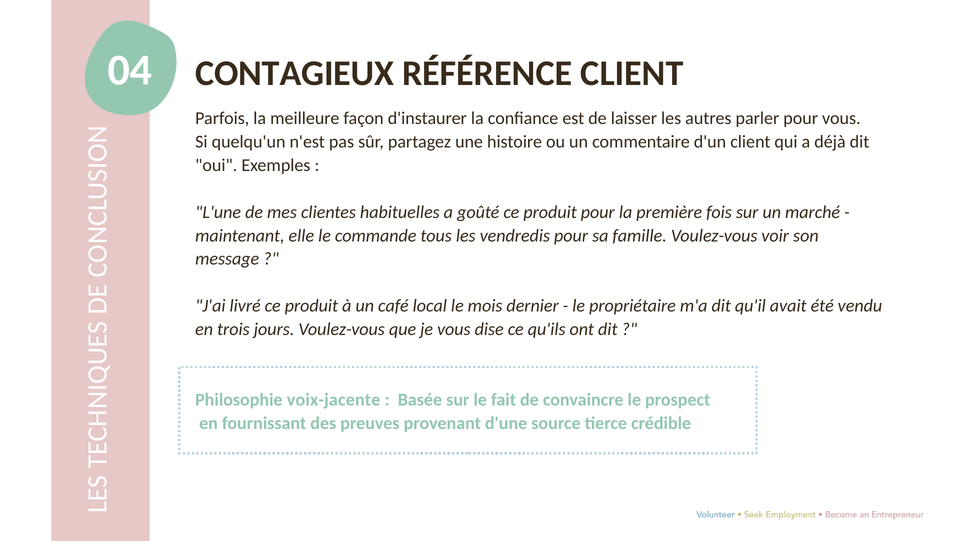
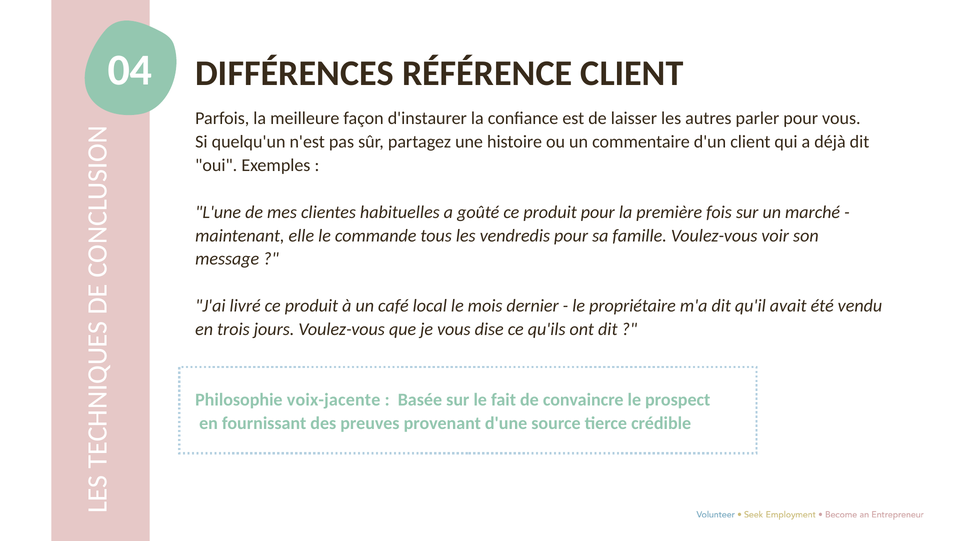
CONTAGIEUX: CONTAGIEUX -> DIFFÉRENCES
